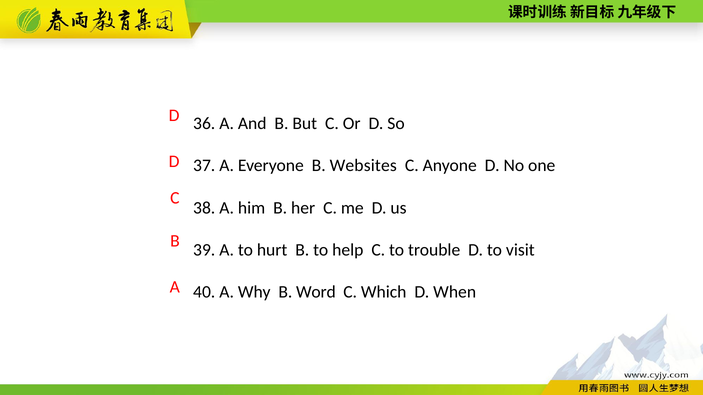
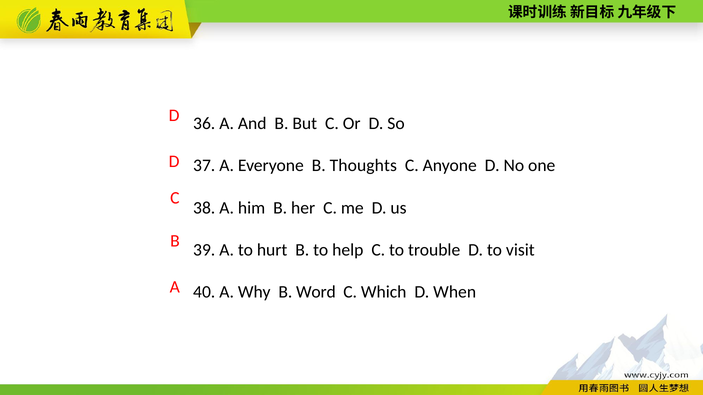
Websites: Websites -> Thoughts
